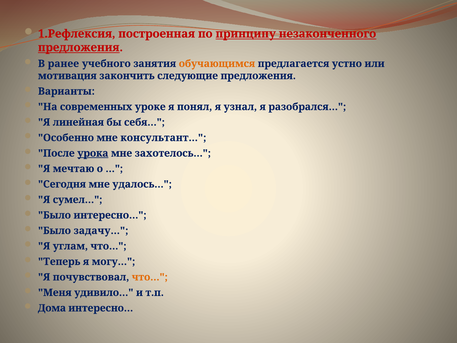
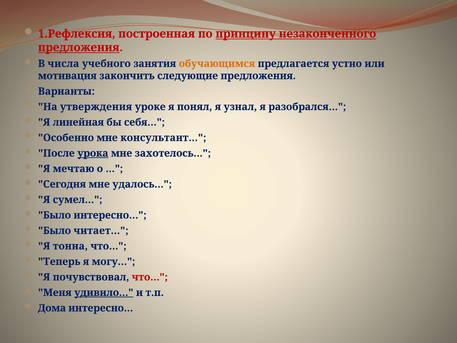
ранее: ранее -> числа
современных: современных -> утверждения
задачу…: задачу… -> читает…
углам: углам -> тонна
что… at (150, 277) colour: orange -> red
удивило… underline: none -> present
